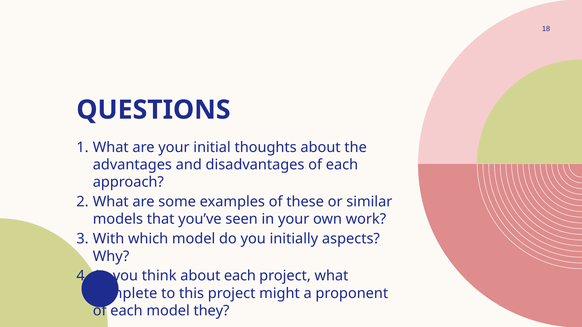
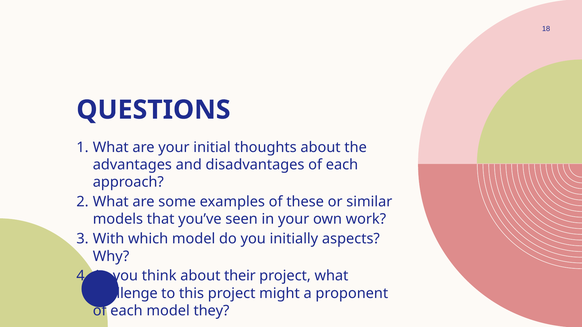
about each: each -> their
complete: complete -> challenge
